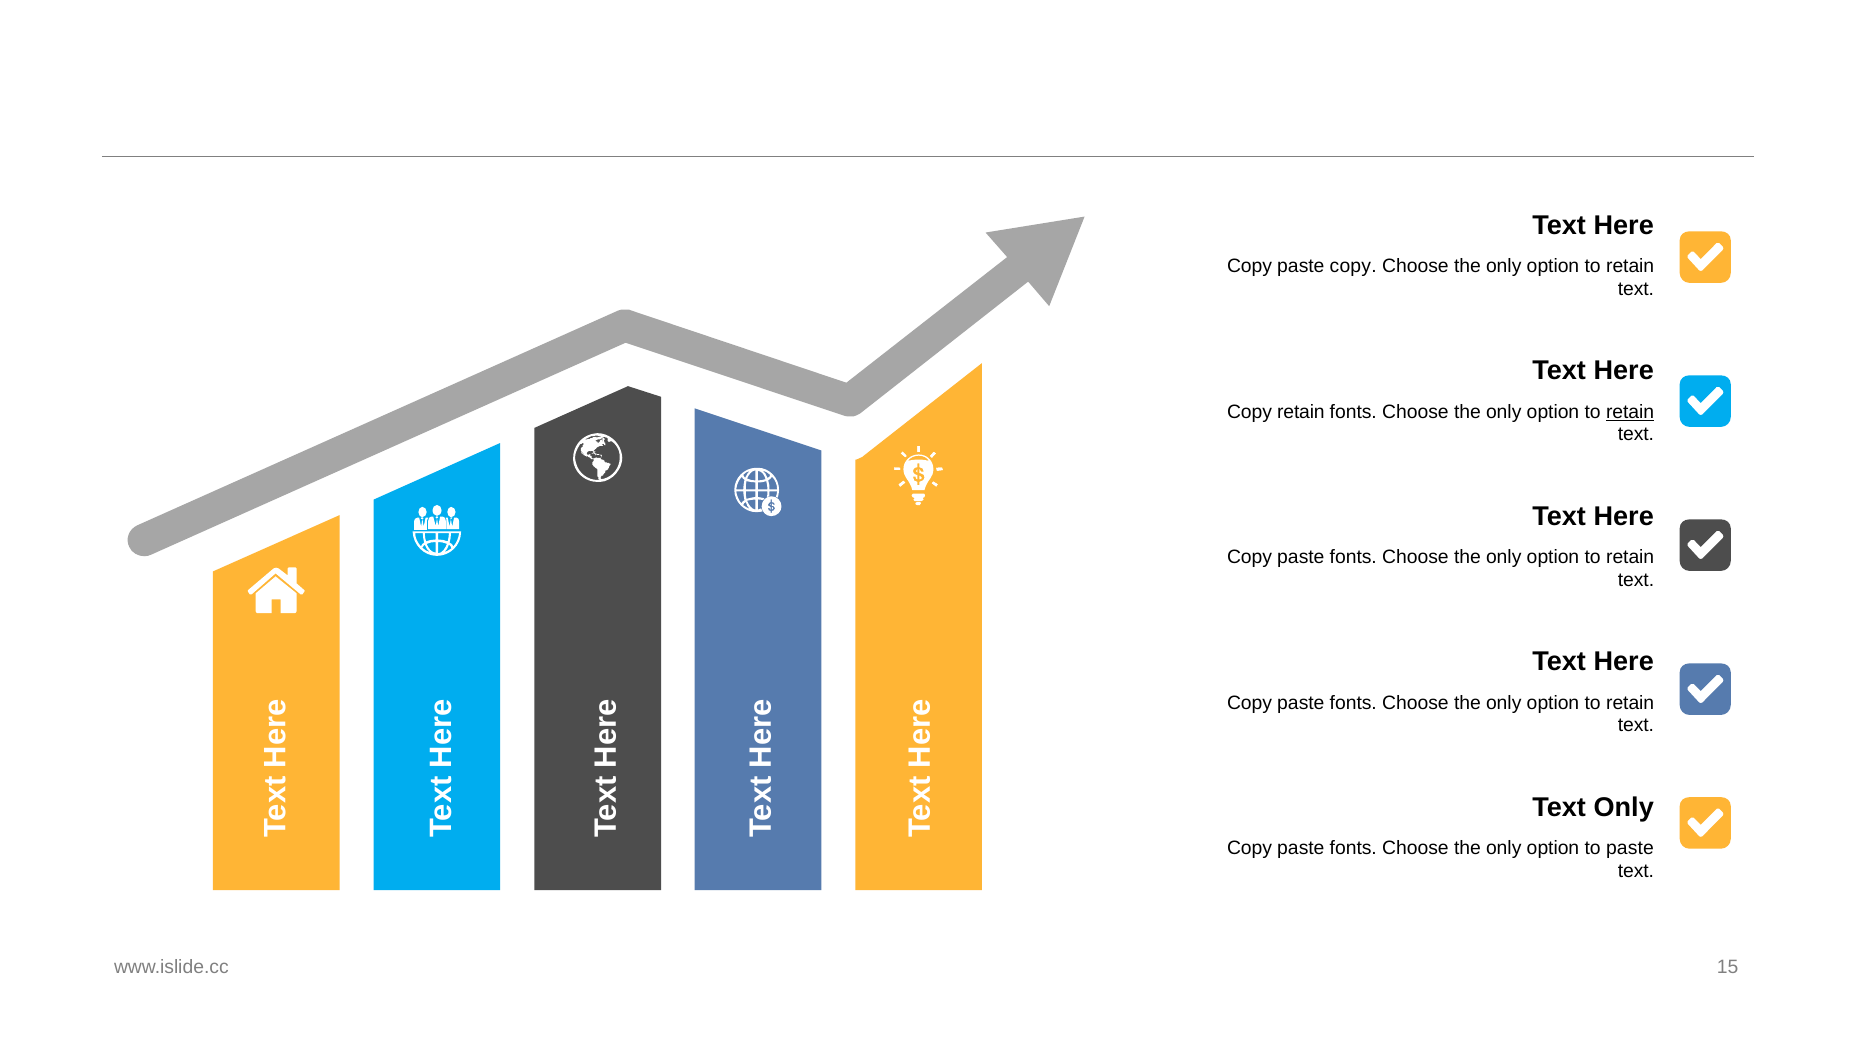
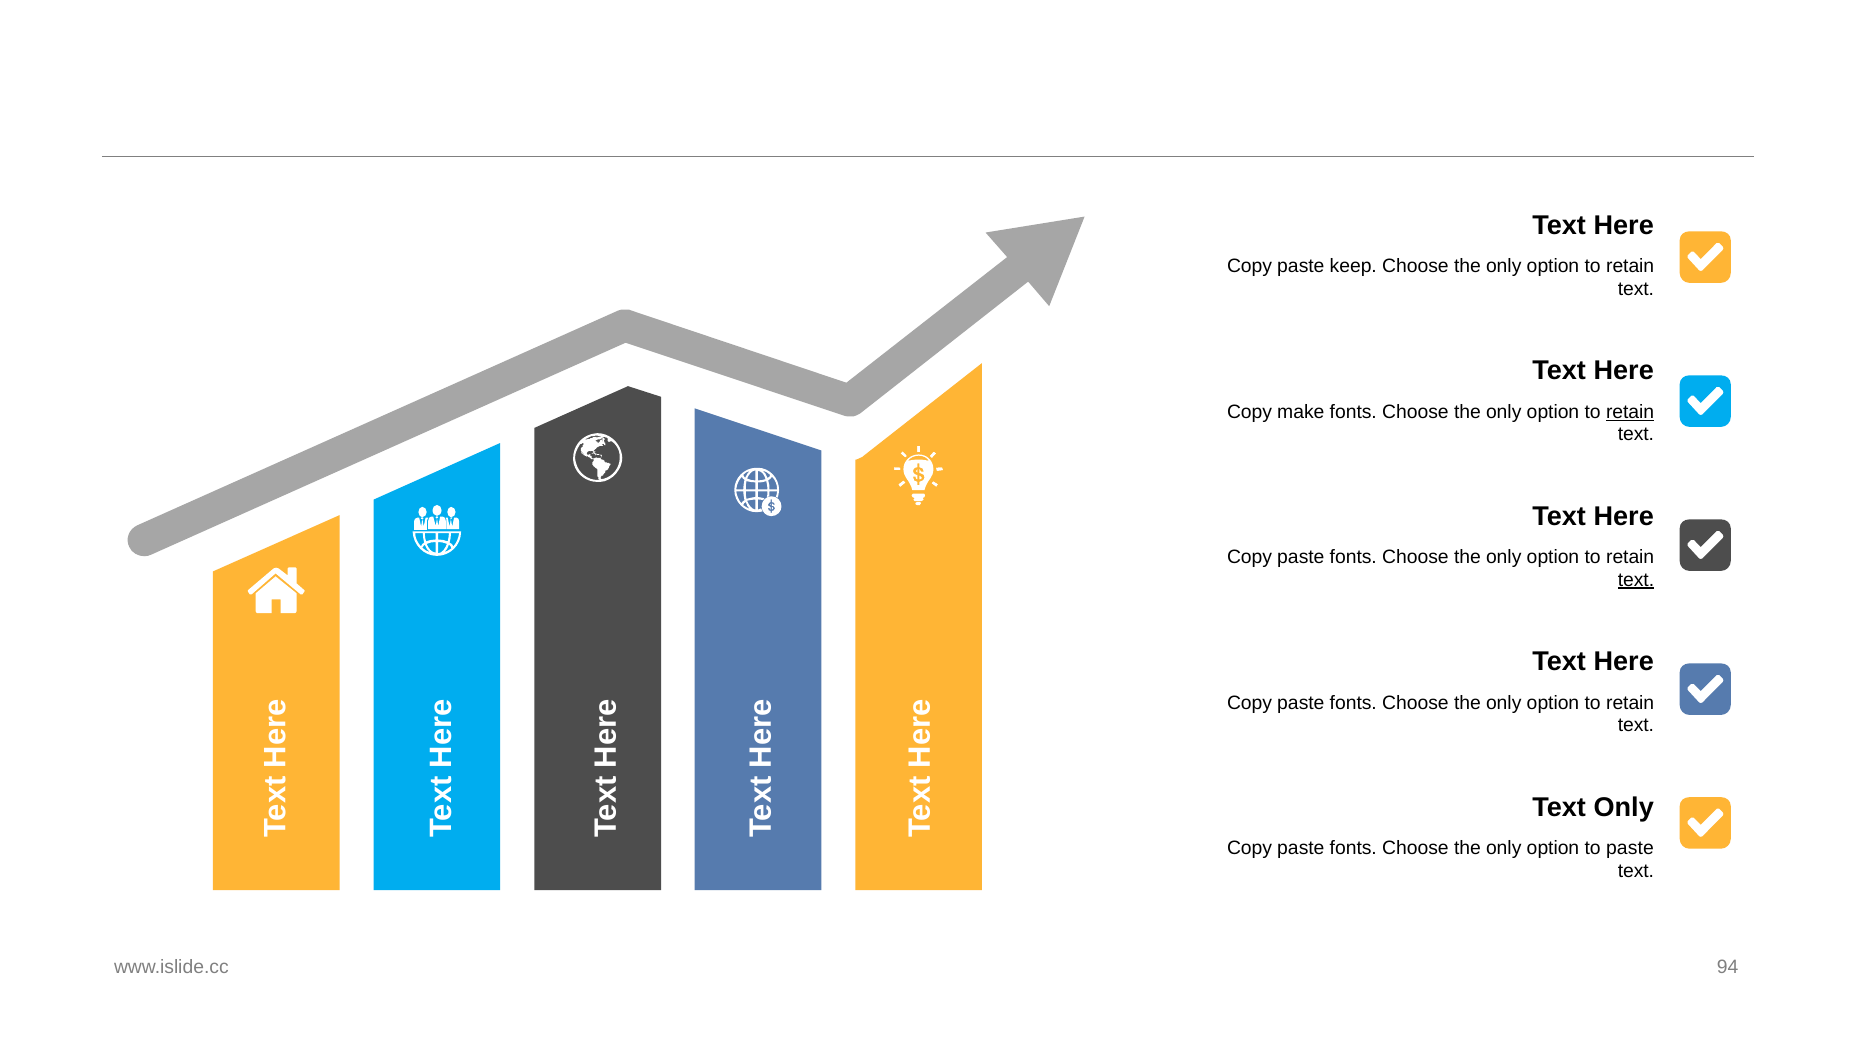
paste copy: copy -> keep
Copy retain: retain -> make
text at (1636, 580) underline: none -> present
15: 15 -> 94
